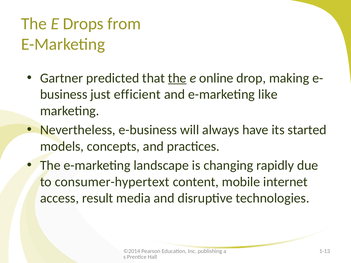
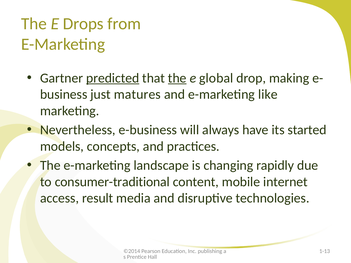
predicted underline: none -> present
online: online -> global
efficient: efficient -> matures
consumer-hypertext: consumer-hypertext -> consumer-traditional
